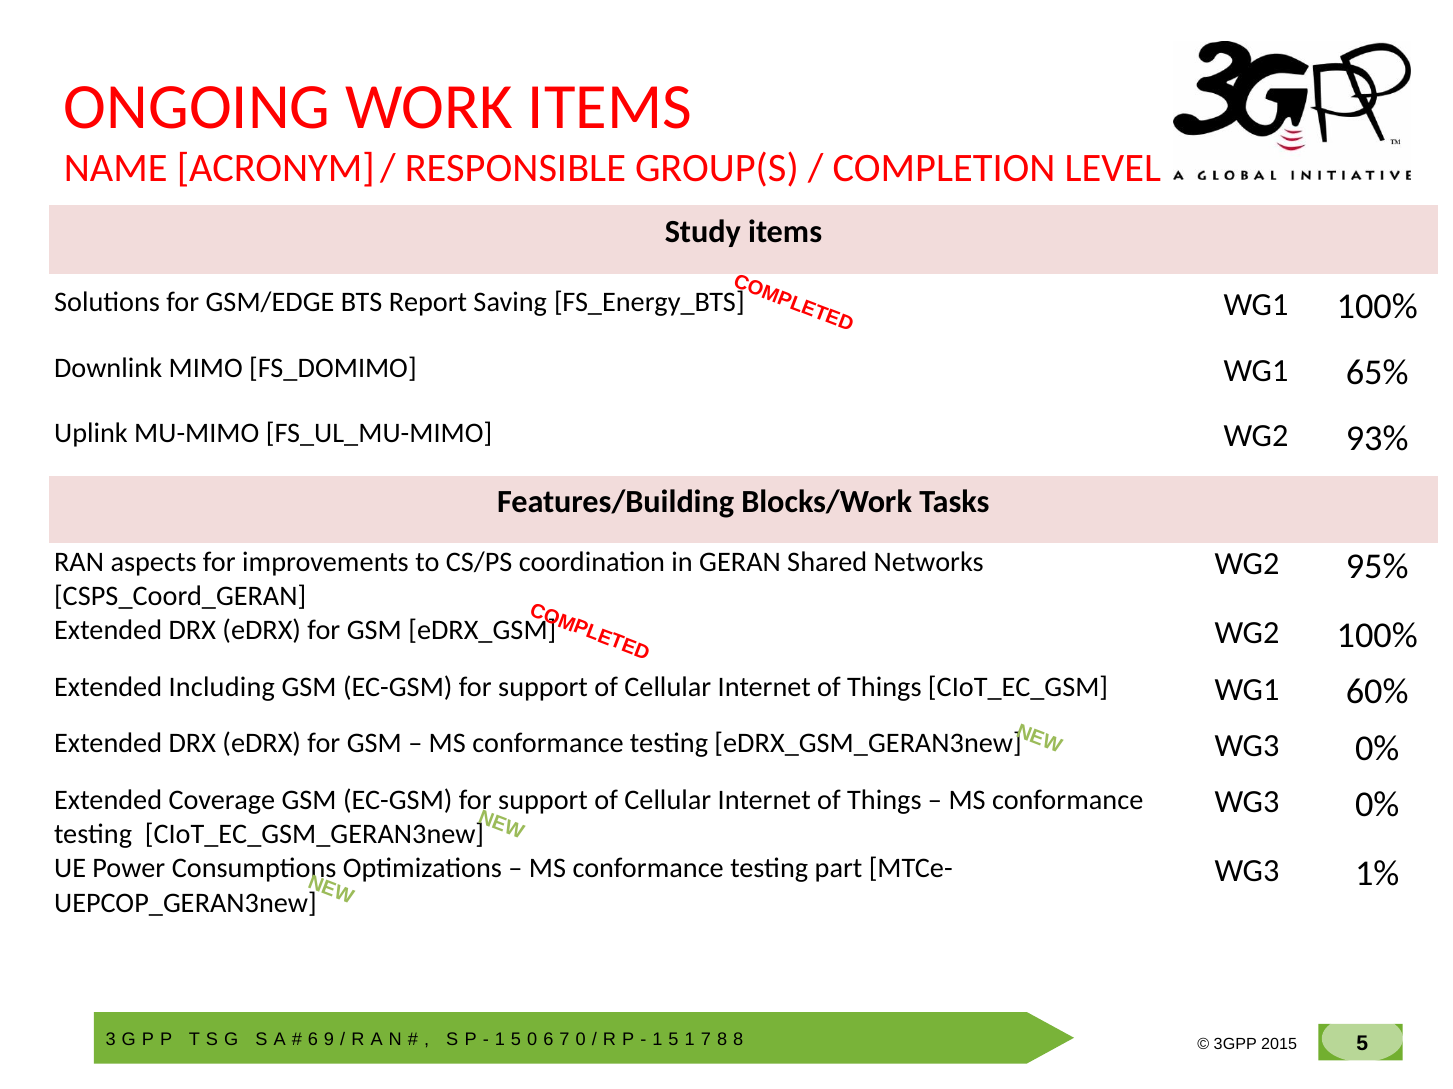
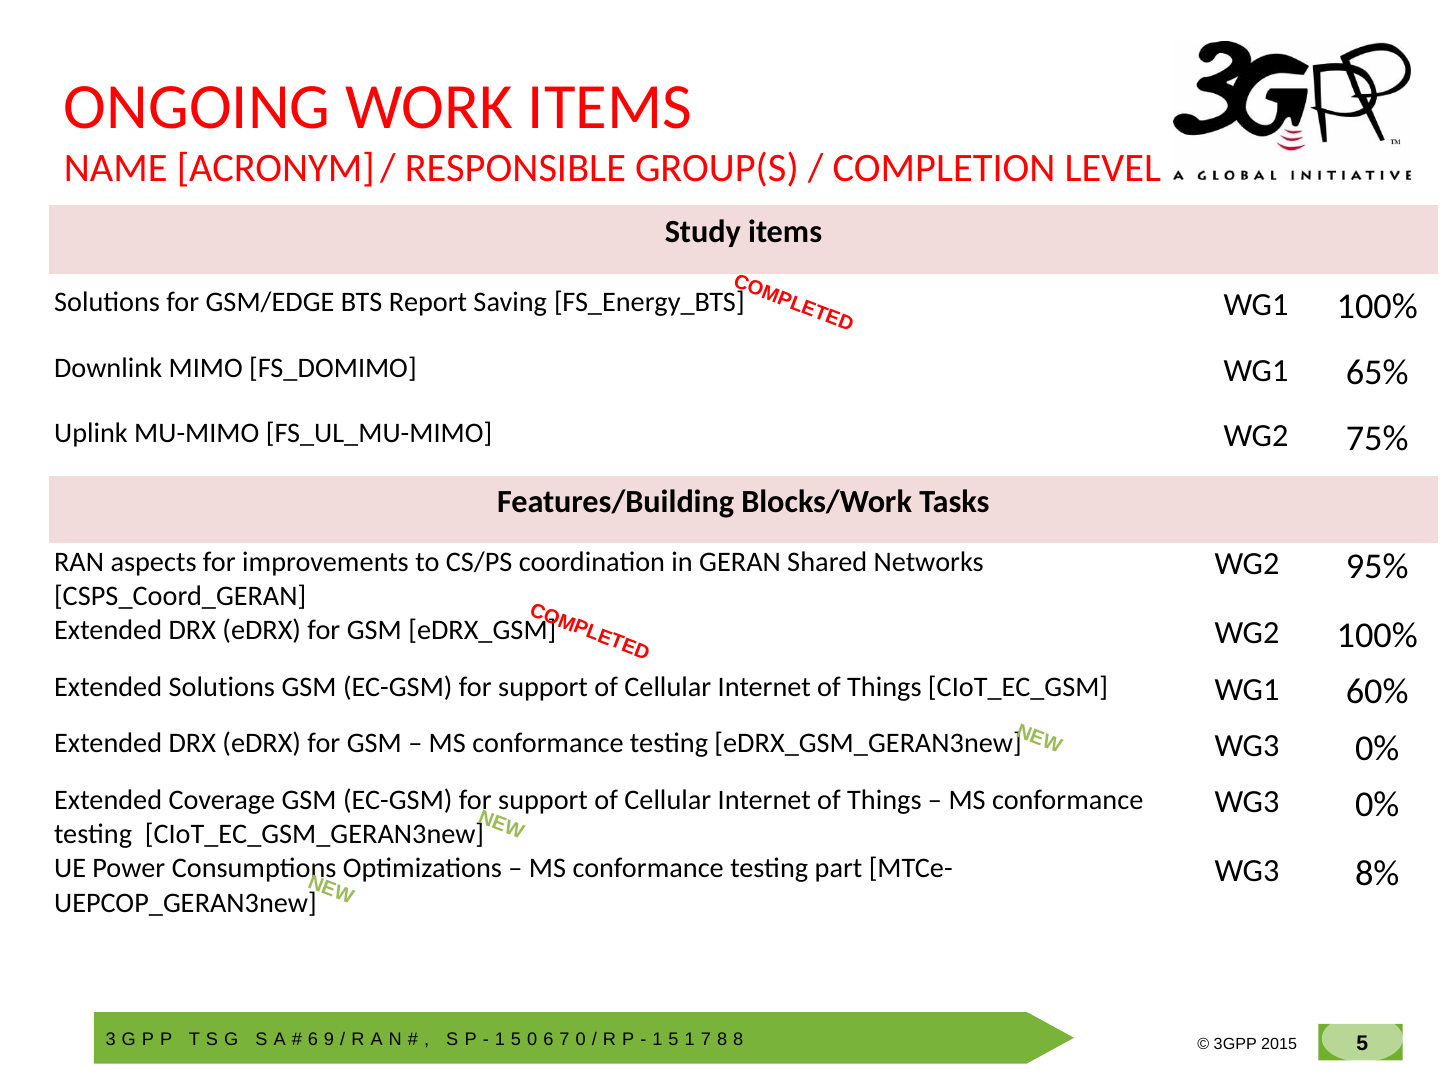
93%: 93% -> 75%
Extended Including: Including -> Solutions
1%: 1% -> 8%
